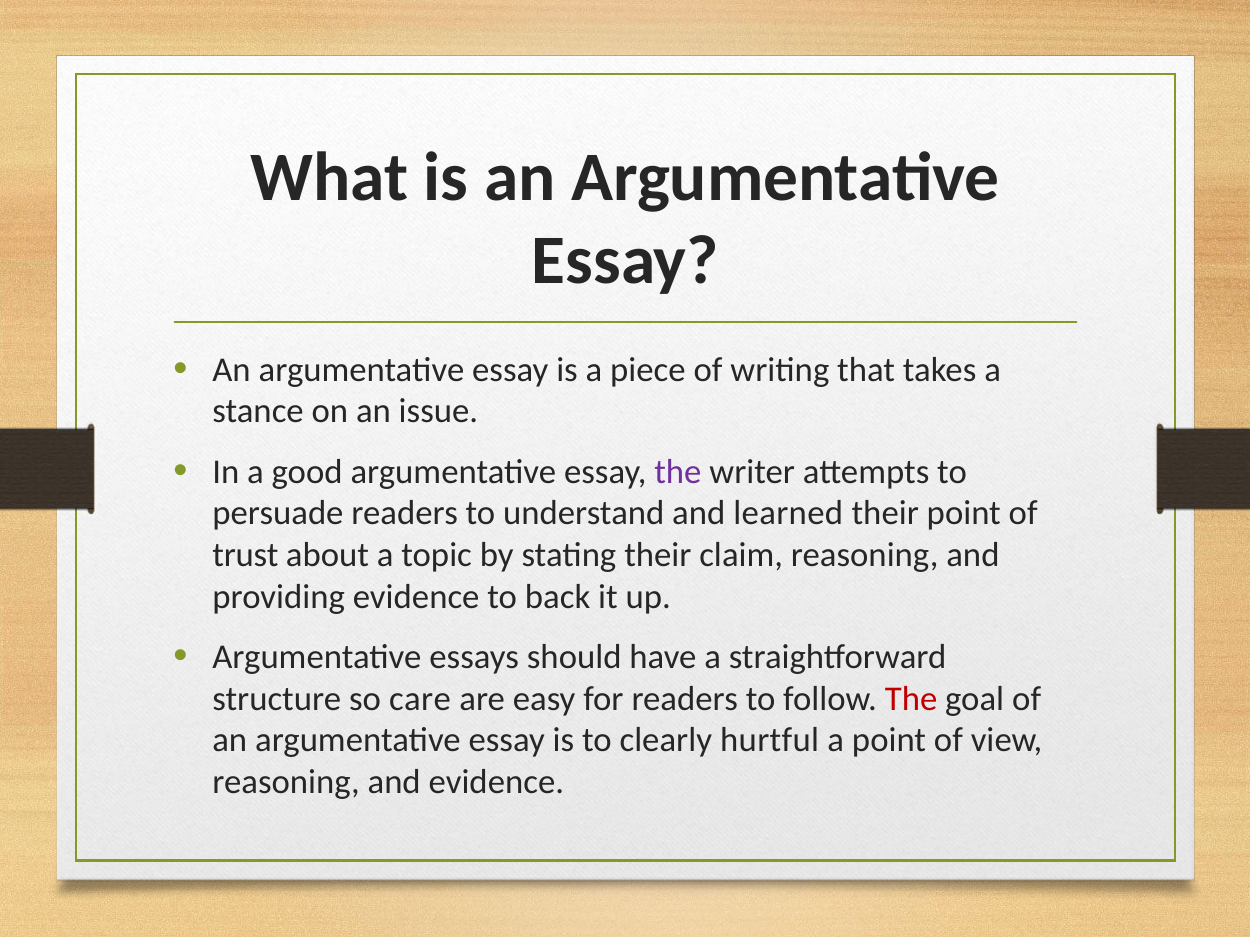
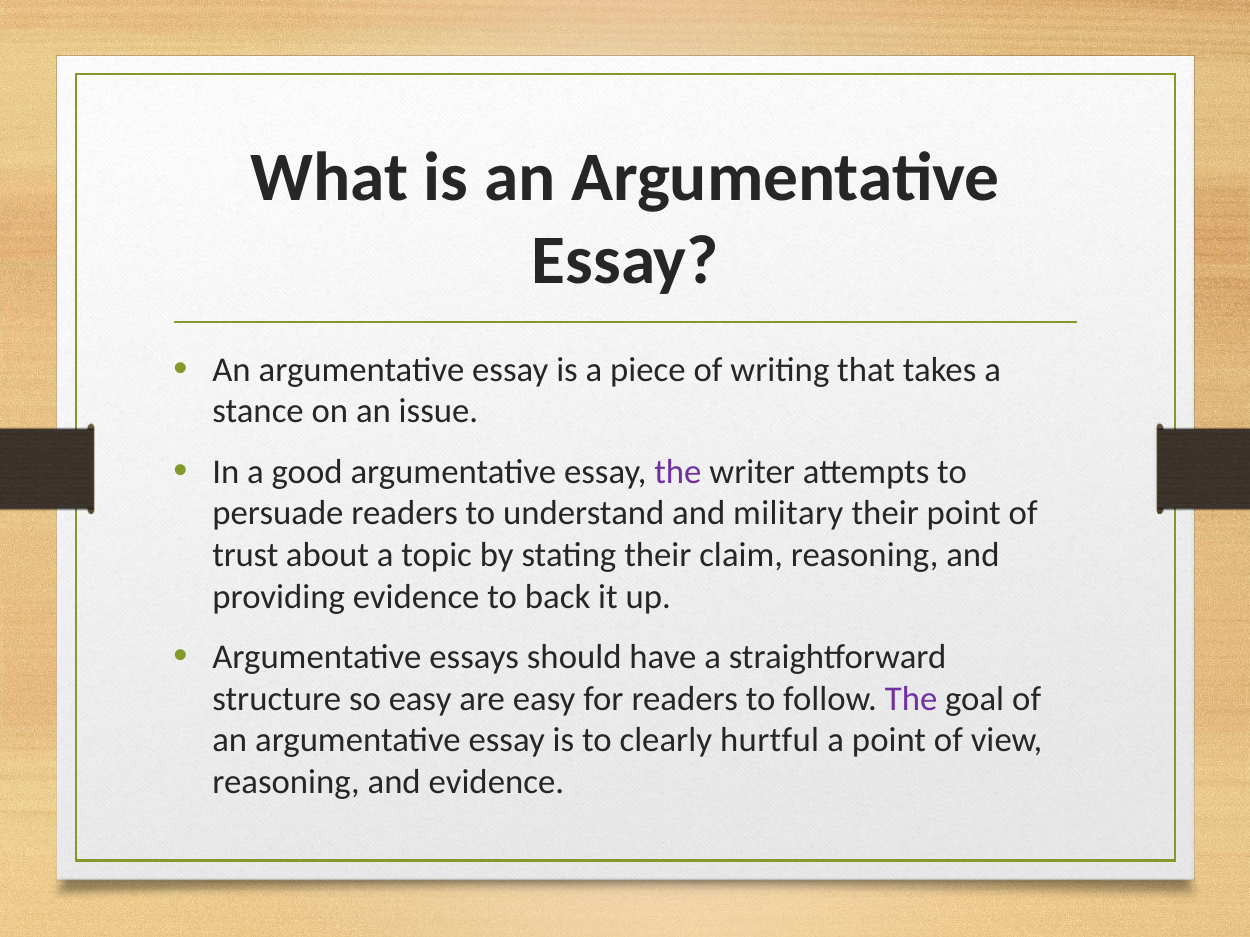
learned: learned -> military
so care: care -> easy
The at (911, 699) colour: red -> purple
